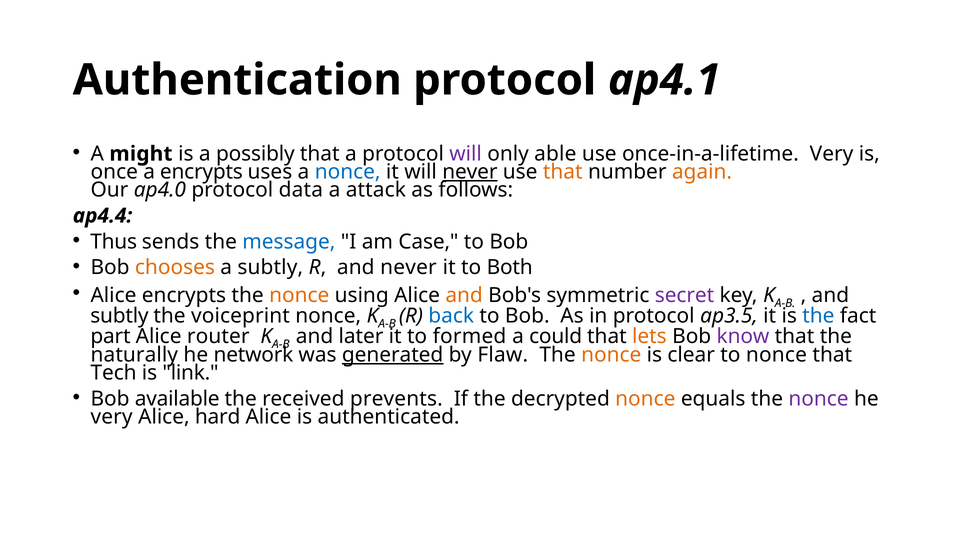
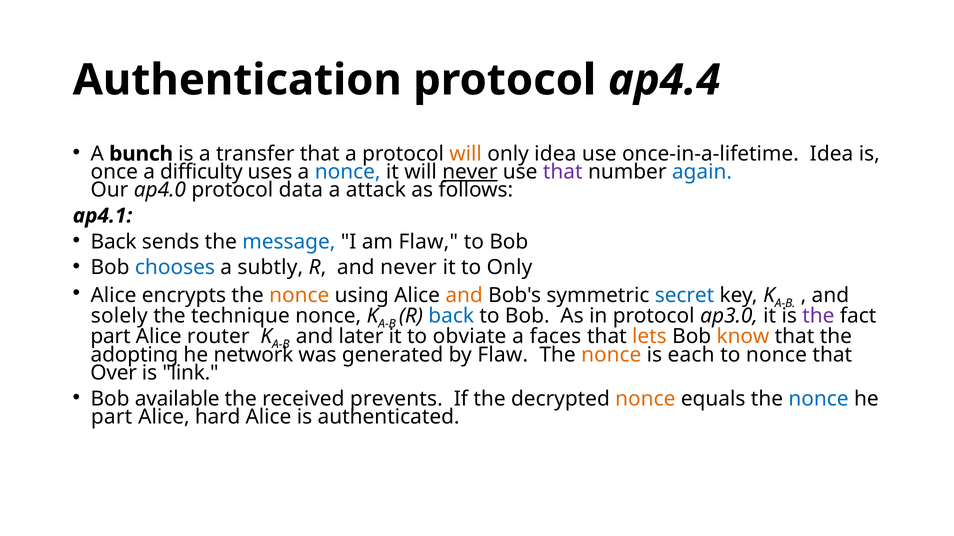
ap4.1: ap4.1 -> ap4.4
might: might -> bunch
possibly: possibly -> transfer
will at (466, 154) colour: purple -> orange
only able: able -> idea
once-in-a-lifetime Very: Very -> Idea
a encrypts: encrypts -> difficulty
that at (563, 172) colour: orange -> purple
again colour: orange -> blue
ap4.4: ap4.4 -> ap4.1
Thus at (114, 242): Thus -> Back
am Case: Case -> Flaw
chooses colour: orange -> blue
to Both: Both -> Only
secret colour: purple -> blue
subtly at (119, 316): subtly -> solely
voiceprint: voiceprint -> technique
ap3.5: ap3.5 -> ap3.0
the at (818, 316) colour: blue -> purple
formed: formed -> obviate
could: could -> faces
know colour: purple -> orange
naturally: naturally -> adopting
generated underline: present -> none
clear: clear -> each
Tech: Tech -> Over
nonce at (819, 399) colour: purple -> blue
very at (112, 417): very -> part
